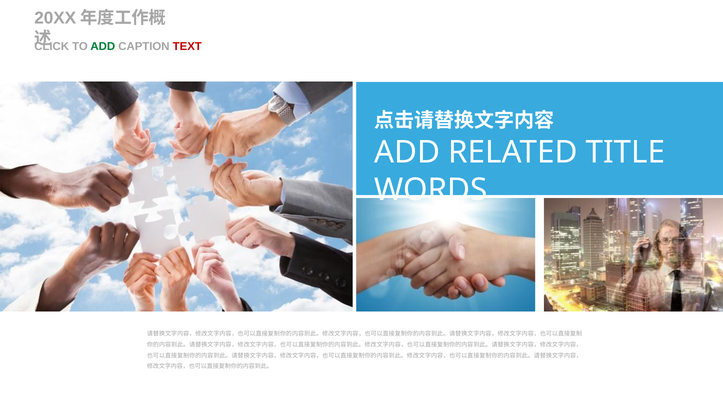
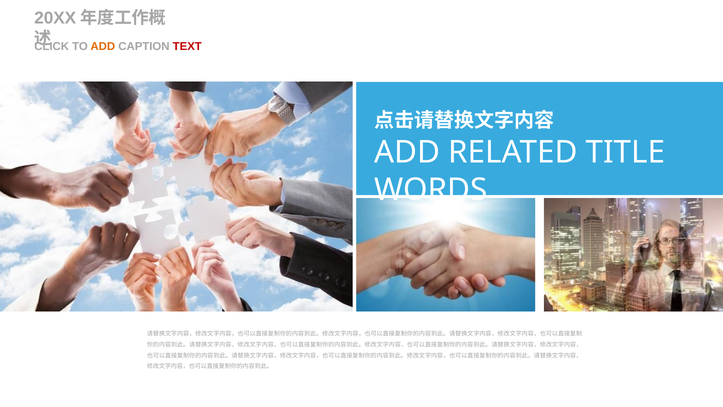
ADD at (103, 46) colour: green -> orange
